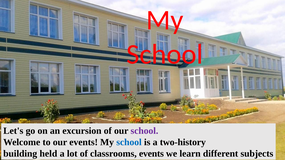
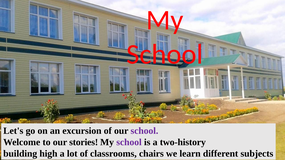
our events: events -> stories
school at (129, 142) colour: blue -> purple
held: held -> high
classrooms events: events -> chairs
